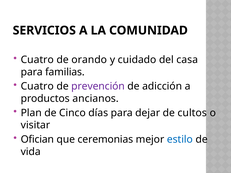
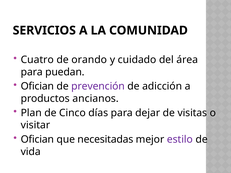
casa: casa -> área
familias: familias -> puedan
Cuatro at (37, 86): Cuatro -> Ofician
cultos: cultos -> visitas
ceremonias: ceremonias -> necesitadas
estilo colour: blue -> purple
